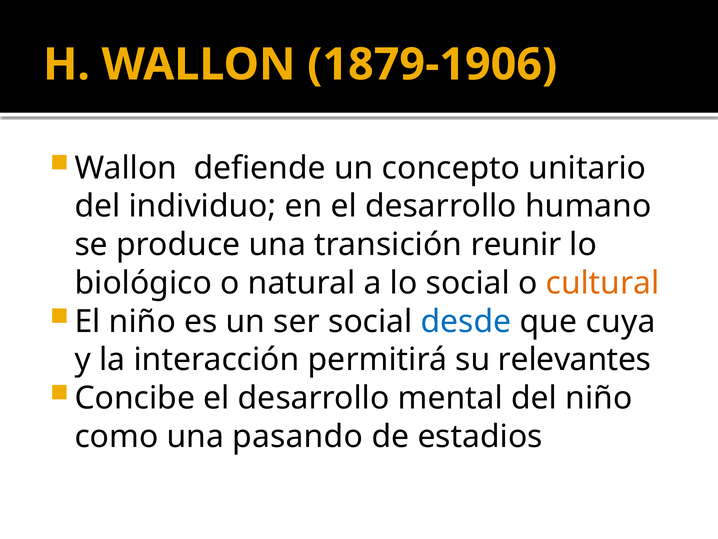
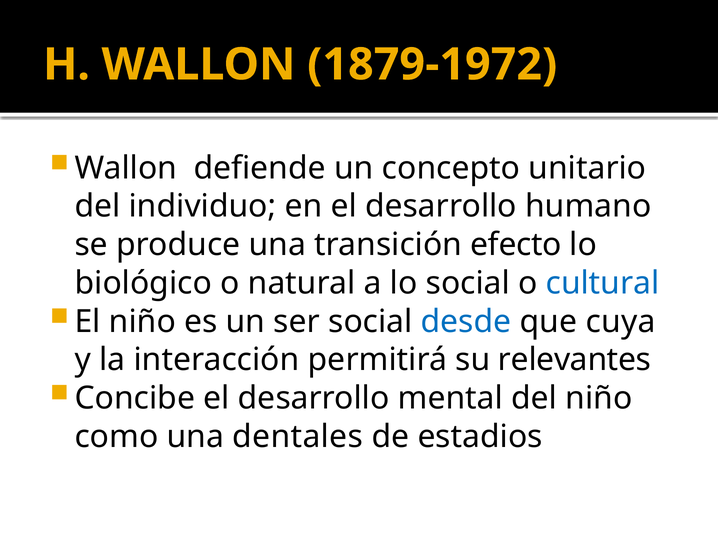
1879-1906: 1879-1906 -> 1879-1972
reunir: reunir -> efecto
cultural colour: orange -> blue
pasando: pasando -> dentales
